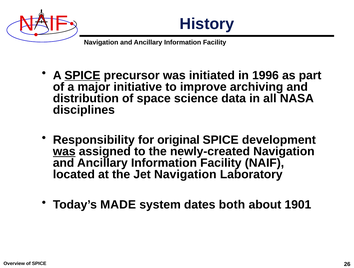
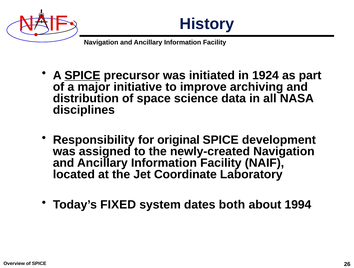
1996: 1996 -> 1924
was at (64, 152) underline: present -> none
Jet Navigation: Navigation -> Coordinate
MADE: MADE -> FIXED
1901: 1901 -> 1994
